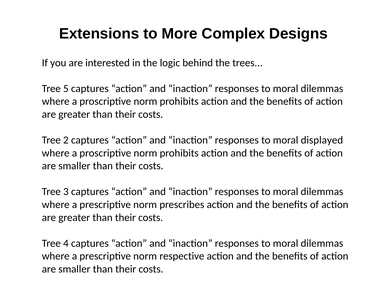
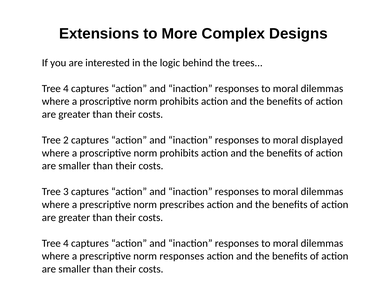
5 at (66, 89): 5 -> 4
norm respective: respective -> responses
